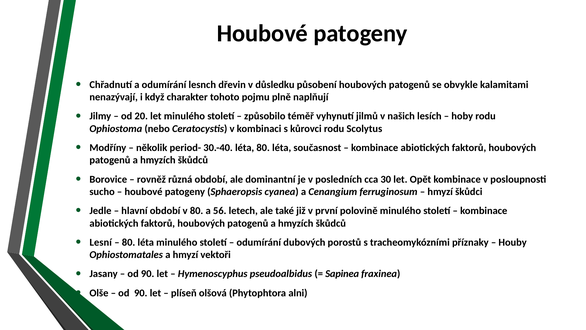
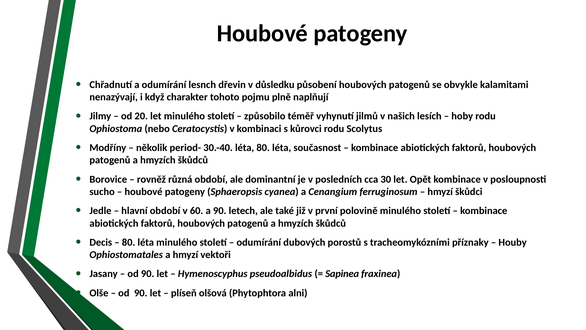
v 80: 80 -> 60
a 56: 56 -> 90
Lesní: Lesní -> Decis
